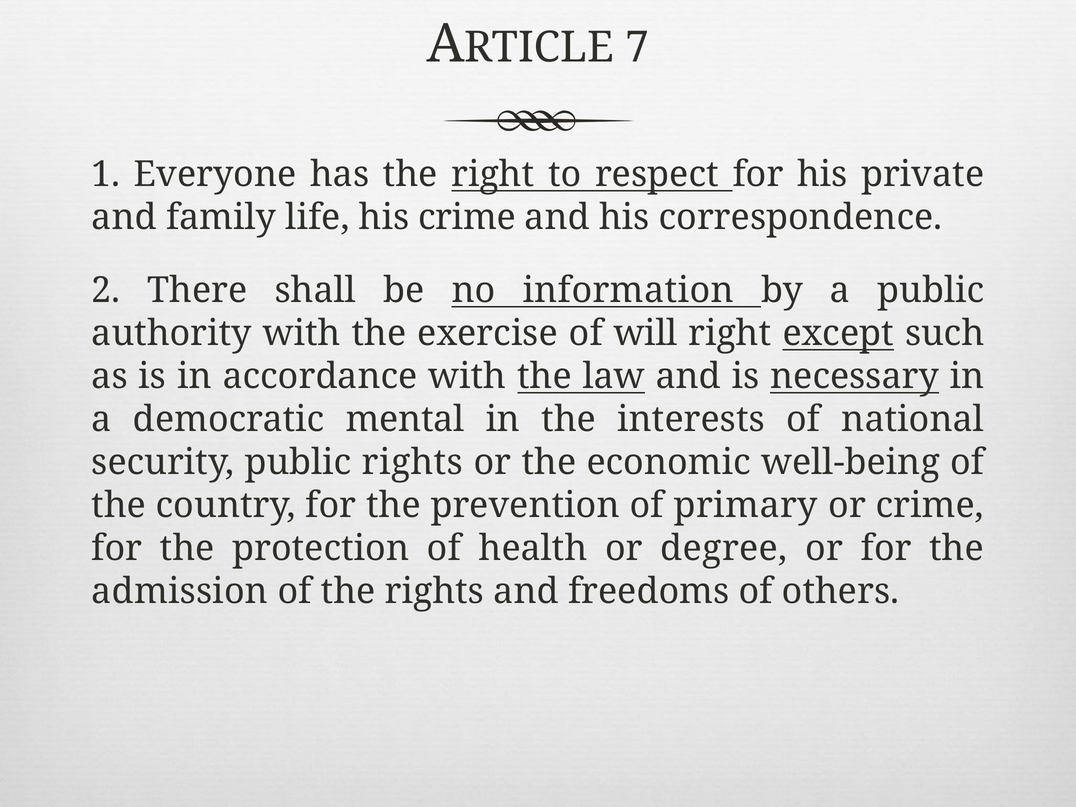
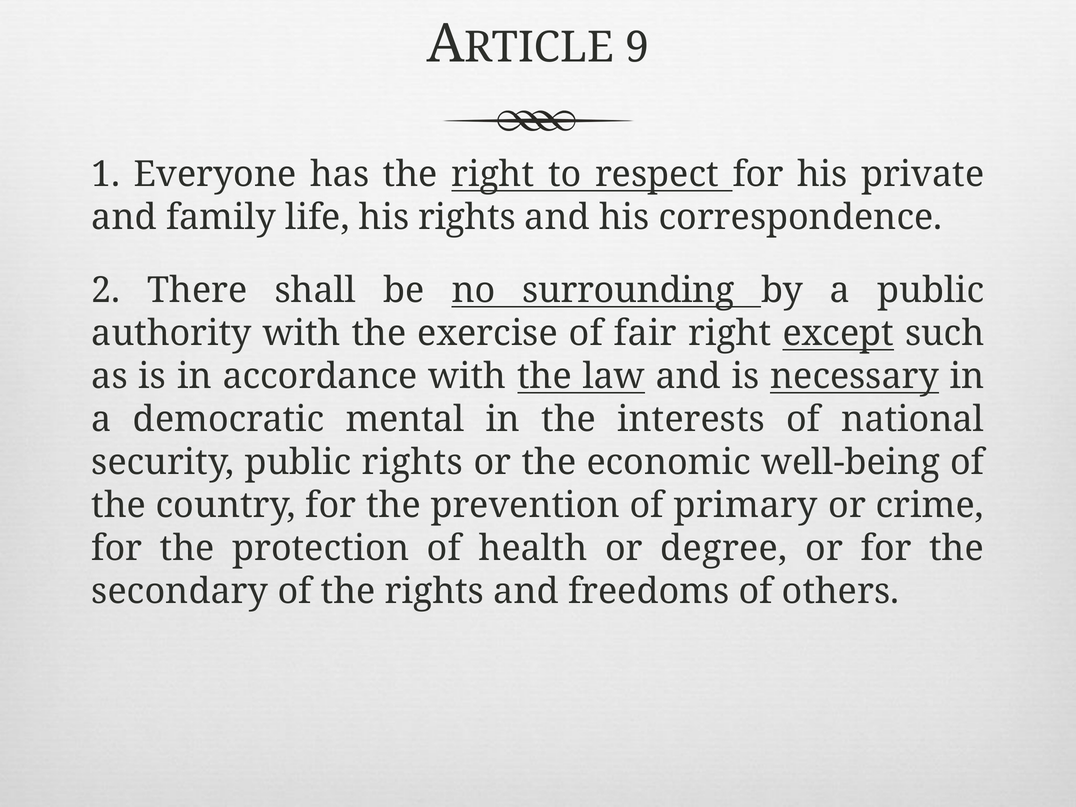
7: 7 -> 9
his crime: crime -> rights
information: information -> surrounding
will: will -> fair
admission: admission -> secondary
